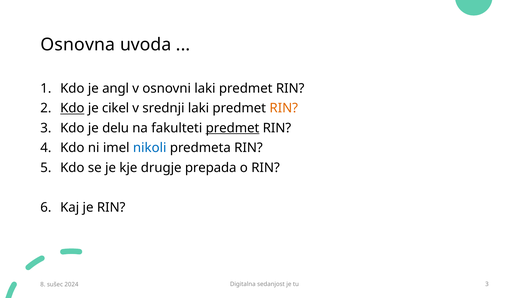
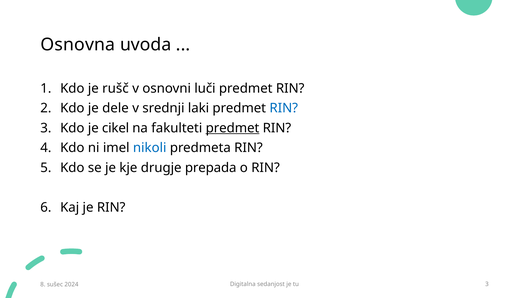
angl: angl -> rušč
osnovni laki: laki -> luči
Kdo at (72, 108) underline: present -> none
cikel: cikel -> dele
RIN at (284, 108) colour: orange -> blue
delu: delu -> cikel
